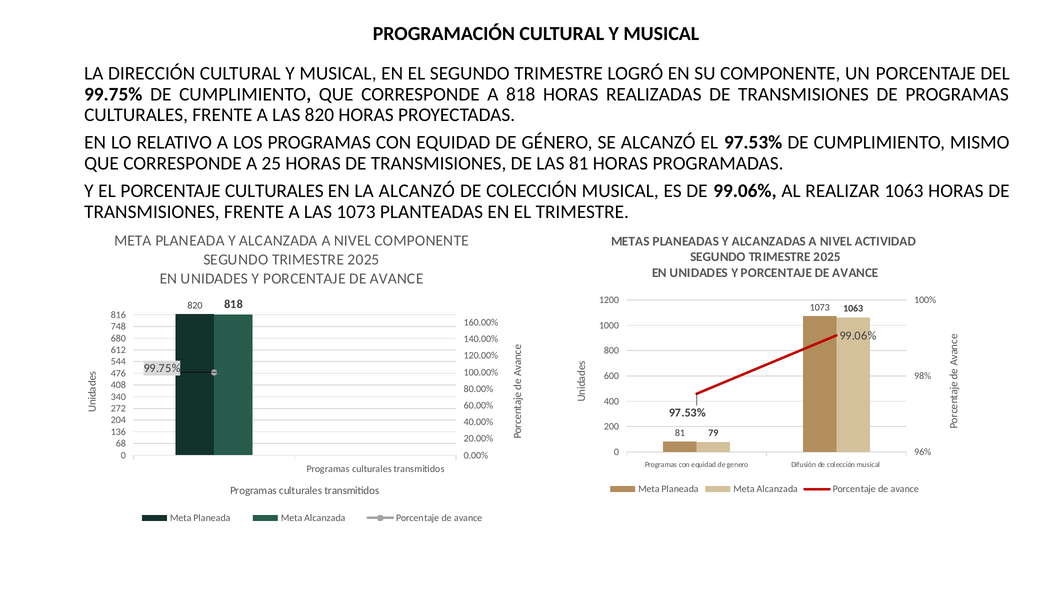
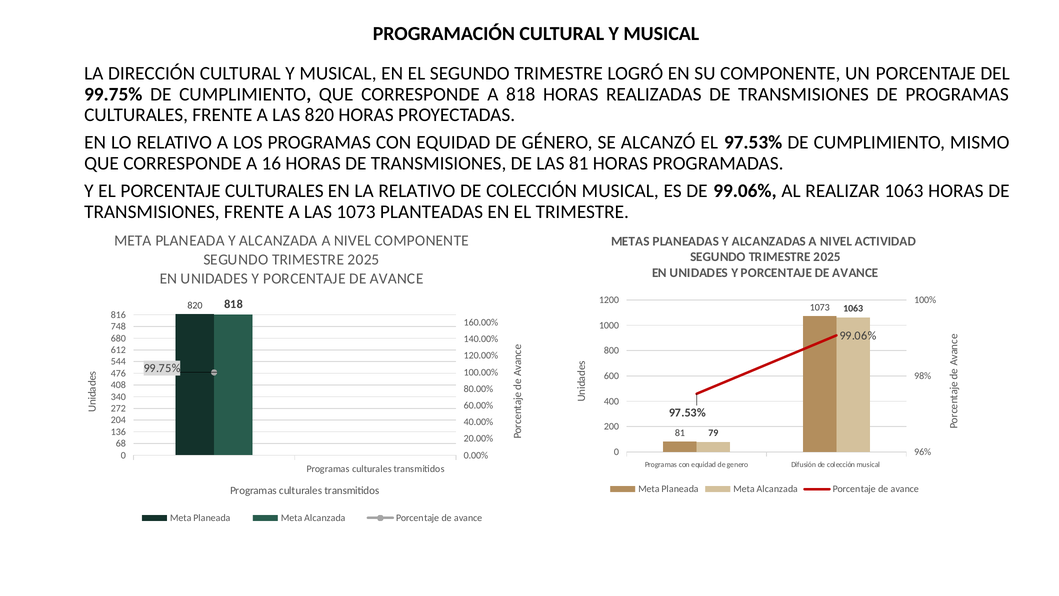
25: 25 -> 16
LA ALCANZÓ: ALCANZÓ -> RELATIVO
